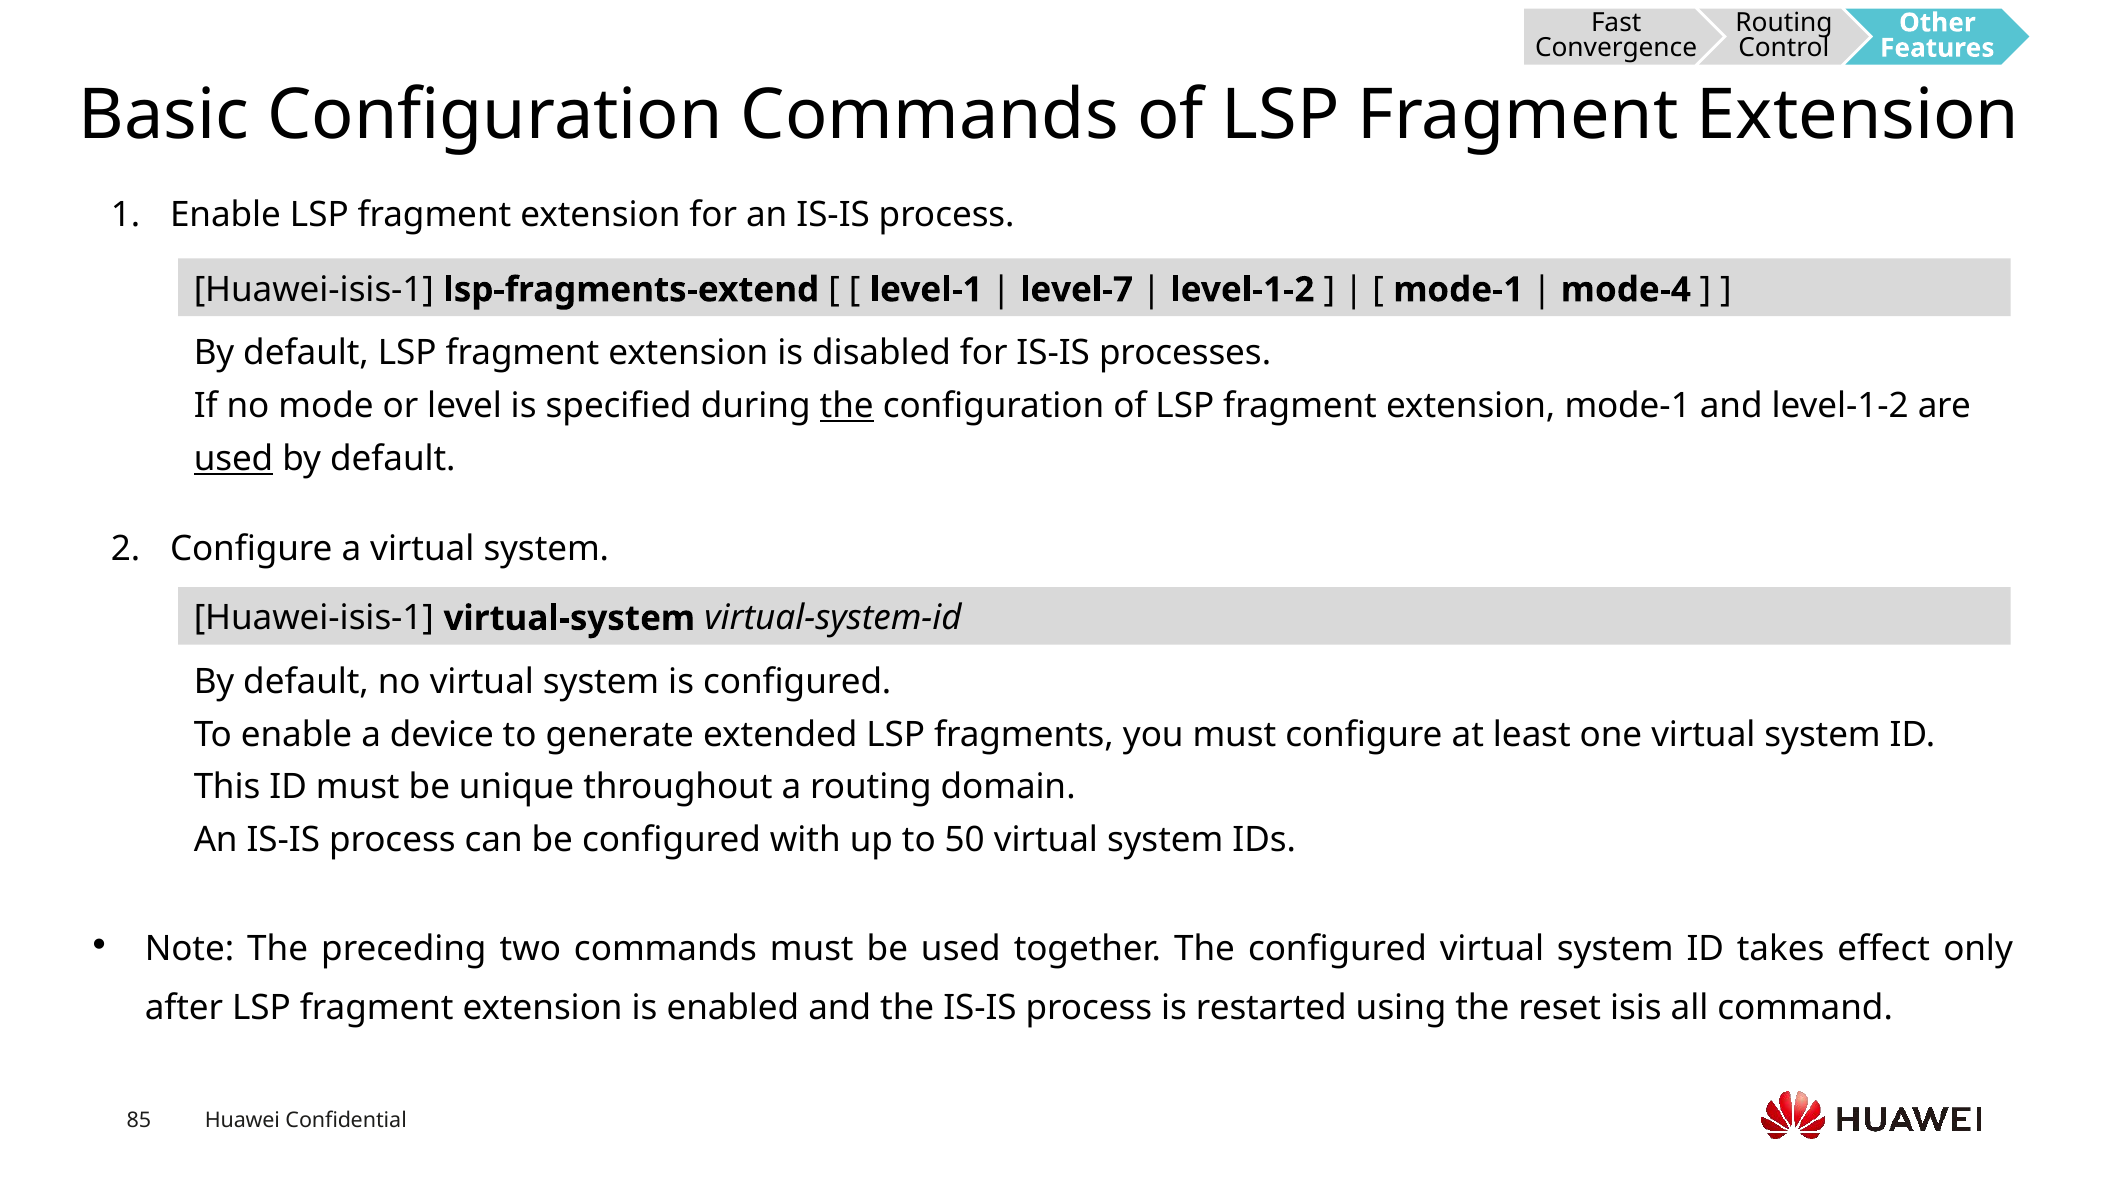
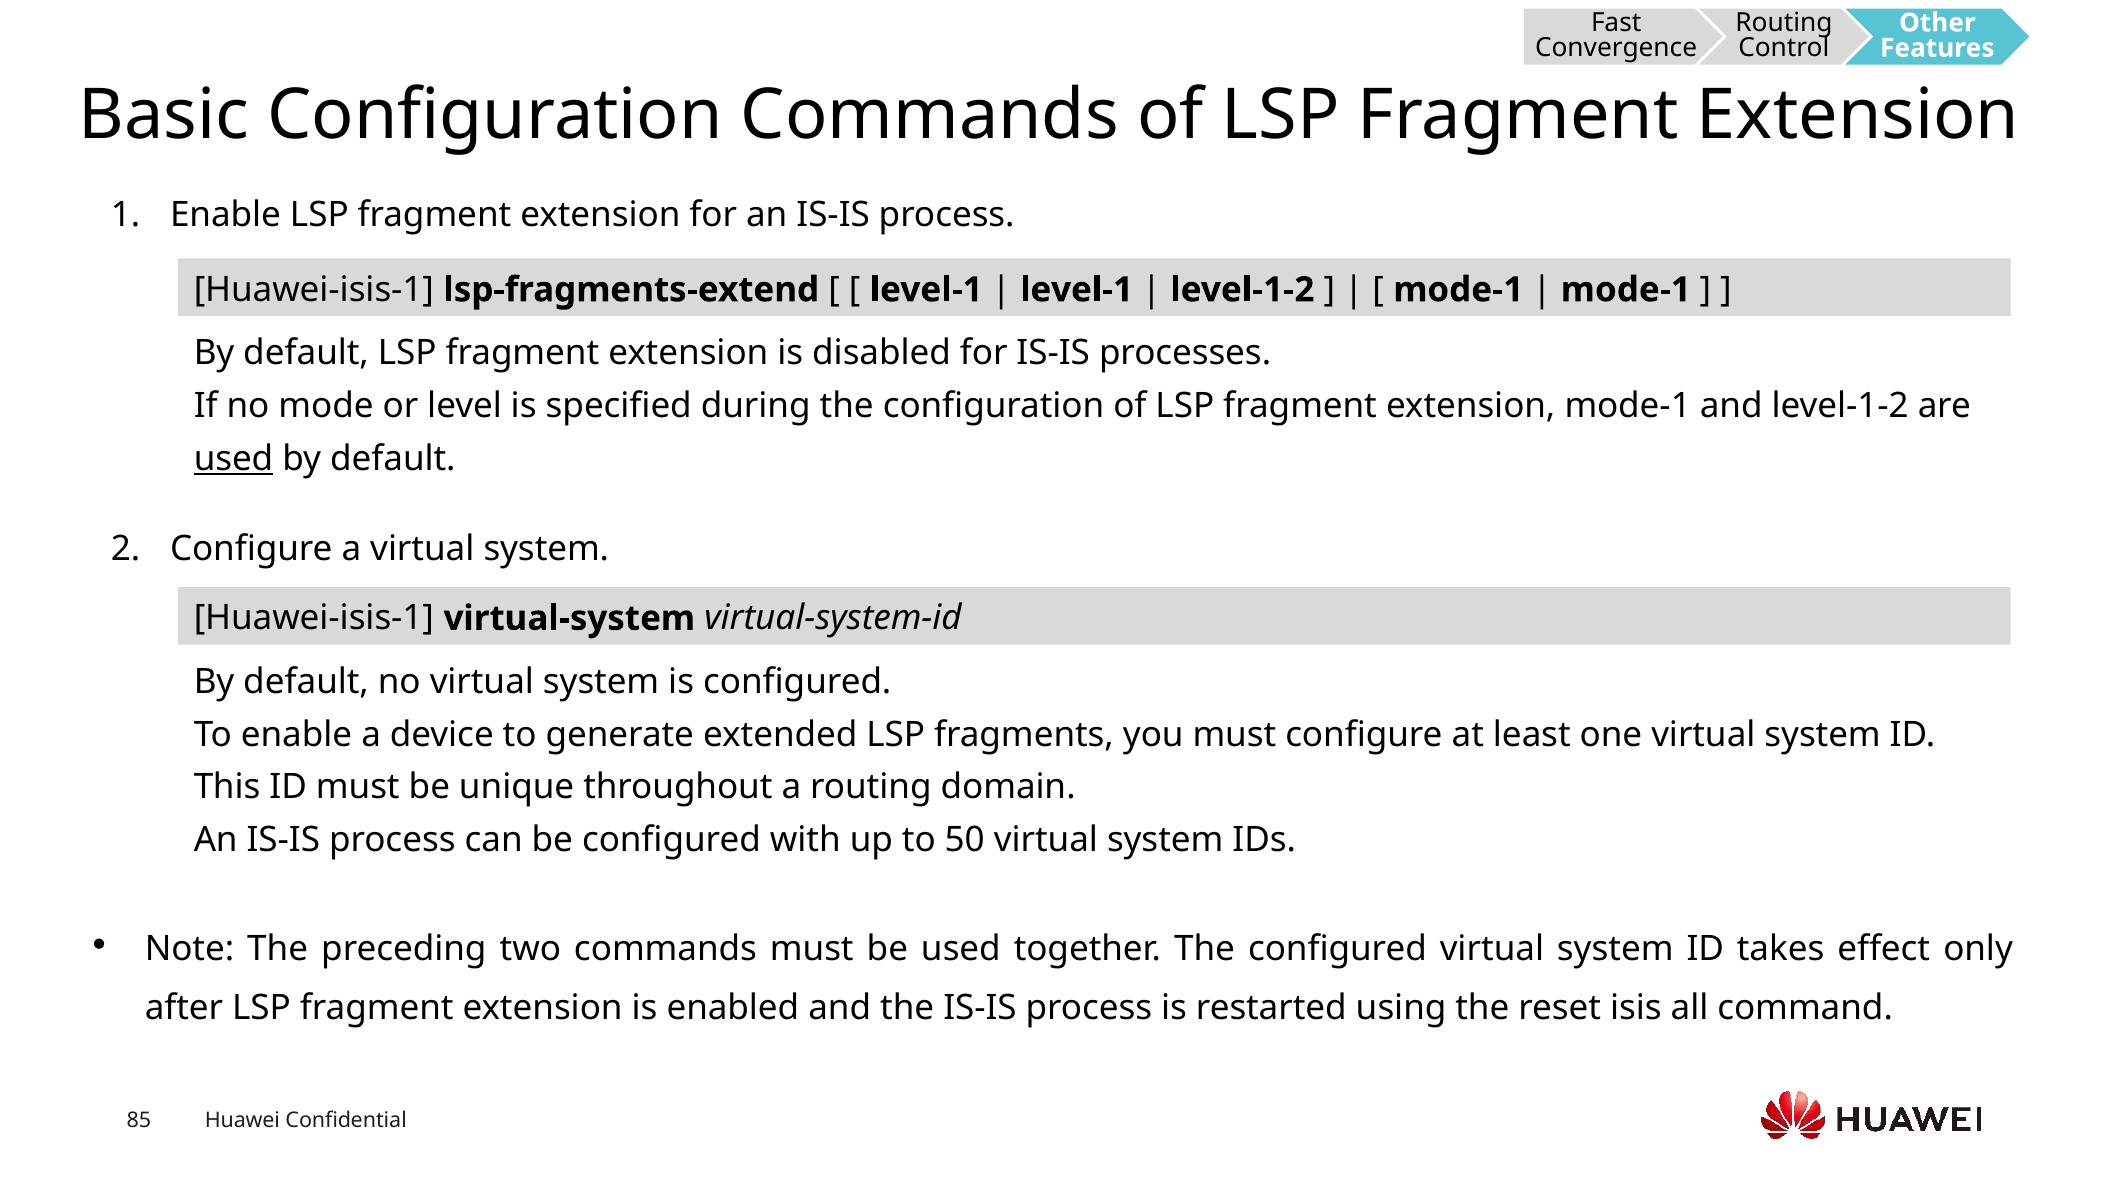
level-7 at (1077, 290): level-7 -> level-1
mode-4 at (1626, 290): mode-4 -> mode-1
the at (847, 406) underline: present -> none
